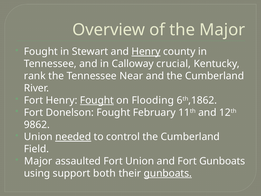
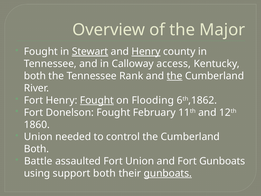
Stewart underline: none -> present
crucial: crucial -> access
rank at (35, 76): rank -> both
Near: Near -> Rank
the at (175, 76) underline: none -> present
9862: 9862 -> 1860
needed underline: present -> none
Field at (36, 149): Field -> Both
Major at (38, 161): Major -> Battle
